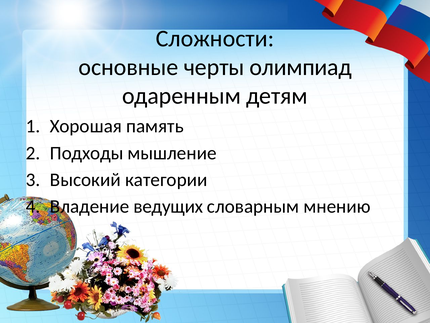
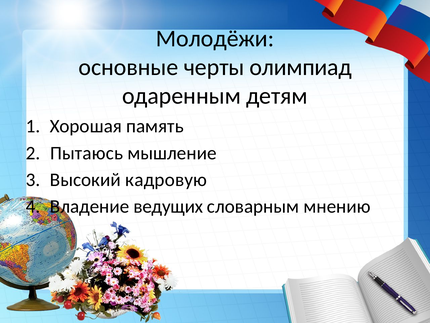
Сложности: Сложности -> Молодёжи
Подходы: Подходы -> Пытаюсь
категории: категории -> кадровую
